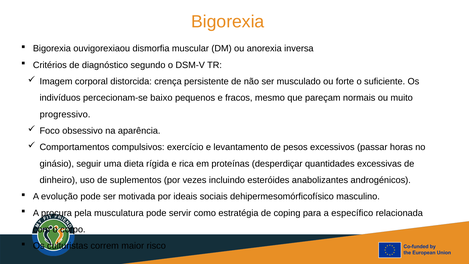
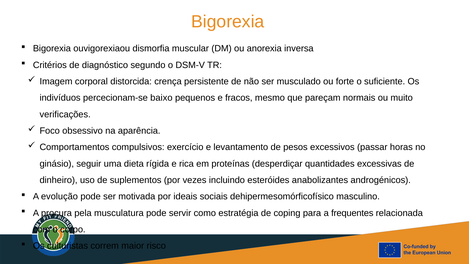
progressivo: progressivo -> verificações
específico: específico -> frequentes
